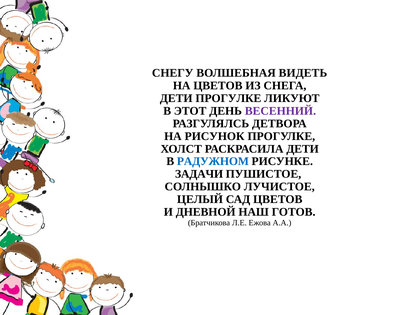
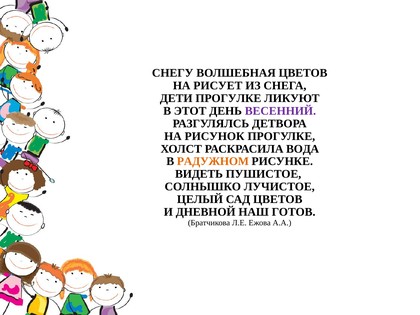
ВОЛШЕБНАЯ ВИДЕТЬ: ВИДЕТЬ -> ЦВЕТОВ
НА ЦВЕТОВ: ЦВЕТОВ -> РИСУЕТ
РАСКРАСИЛА ДЕТИ: ДЕТИ -> ВОДА
РАДУЖНОМ colour: blue -> orange
ЗАДАЧИ: ЗАДАЧИ -> ВИДЕТЬ
